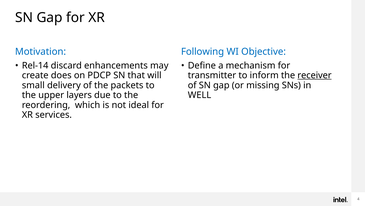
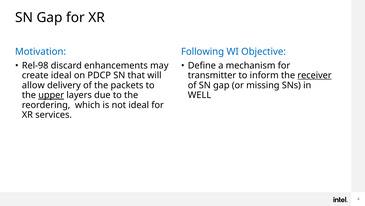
Rel-14: Rel-14 -> Rel-98
create does: does -> ideal
small: small -> allow
upper underline: none -> present
